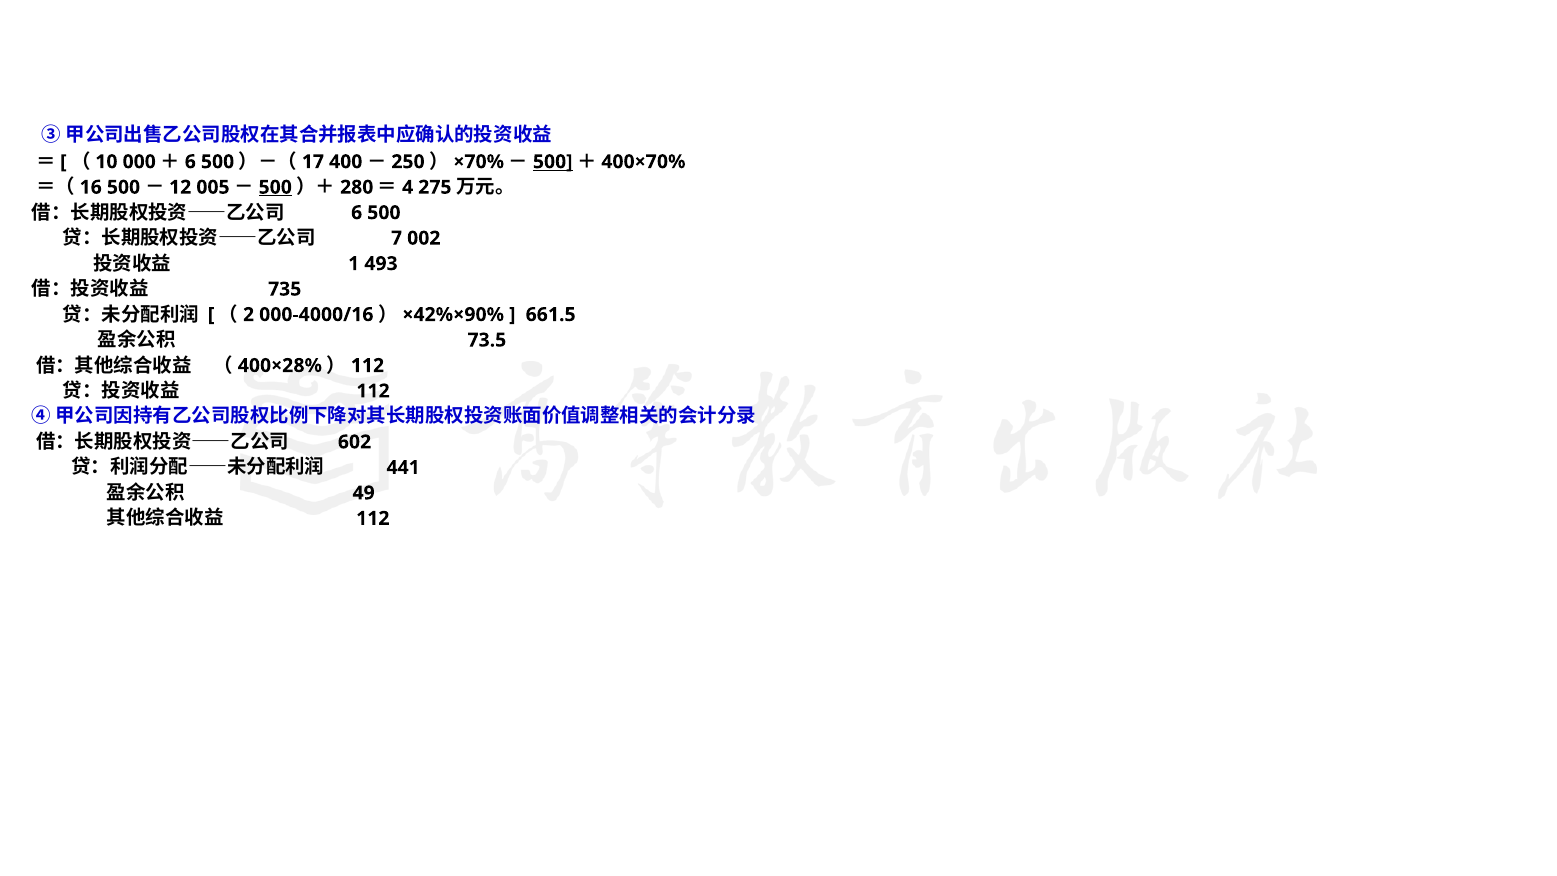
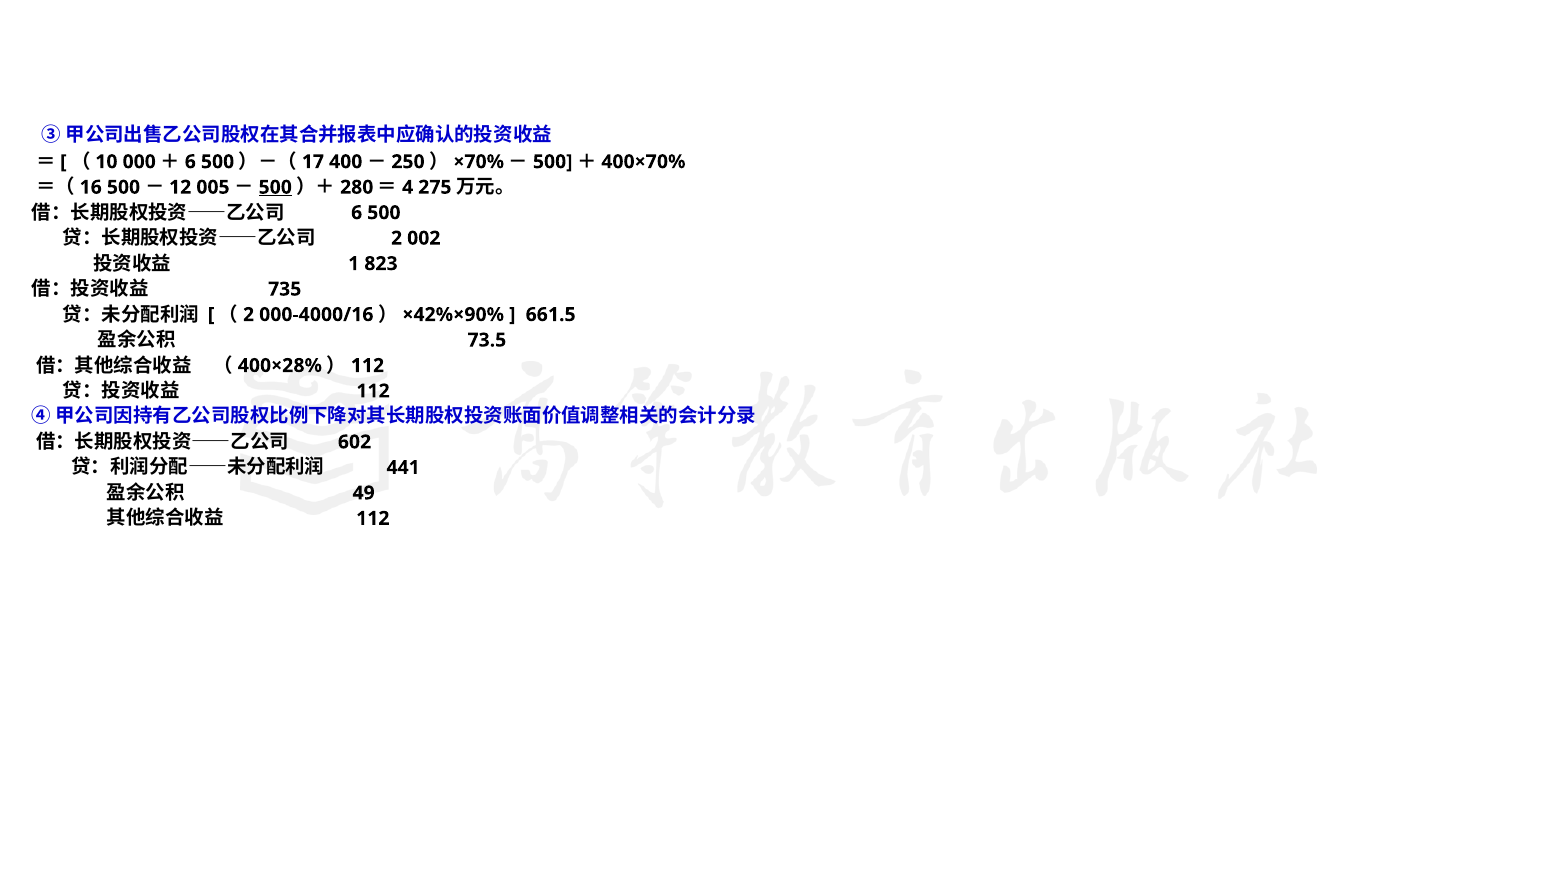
500 at (553, 162) underline: present -> none
7 at (397, 238): 7 -> 2
493: 493 -> 823
